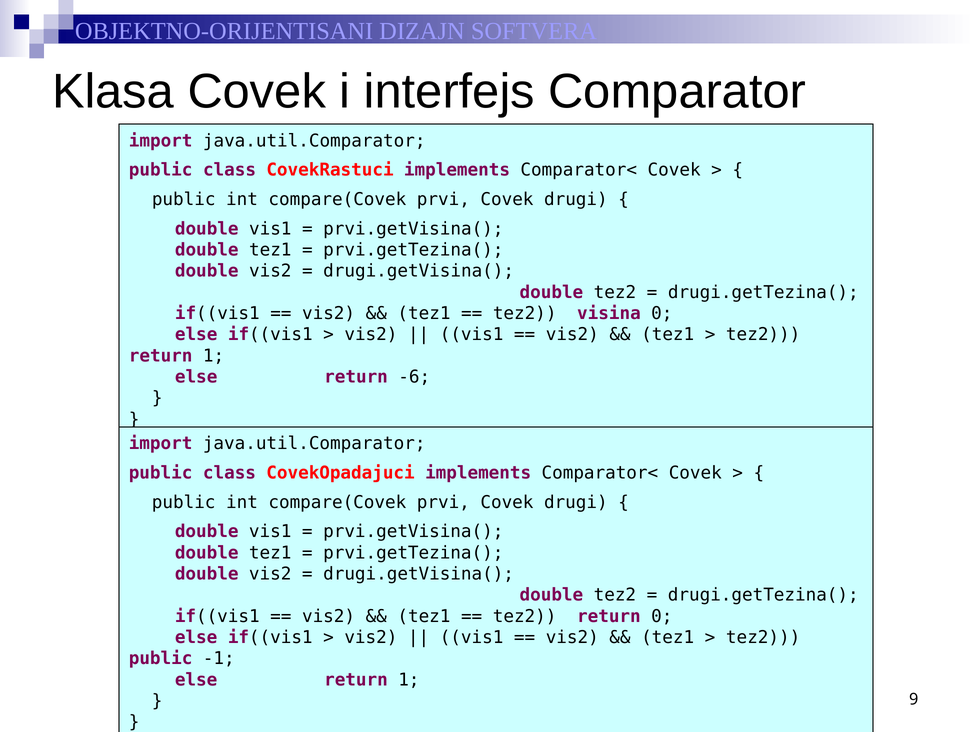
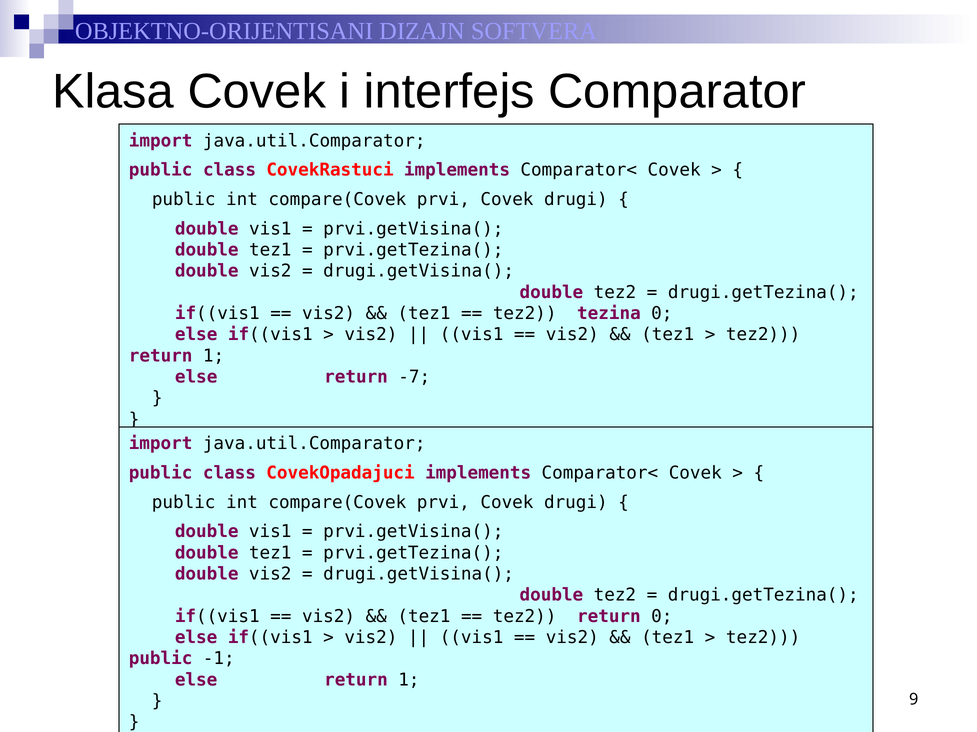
visina: visina -> tezina
-6: -6 -> -7
